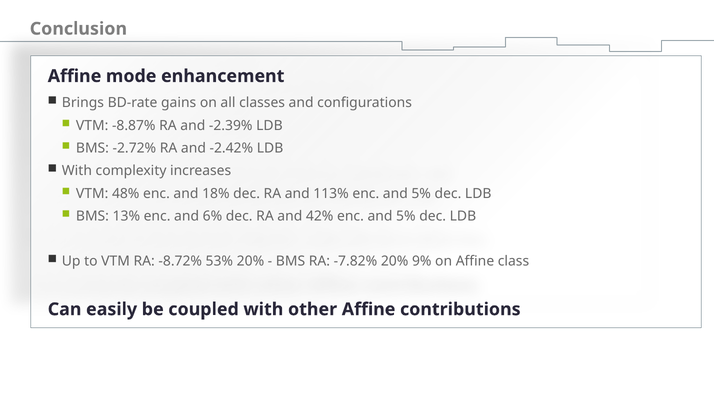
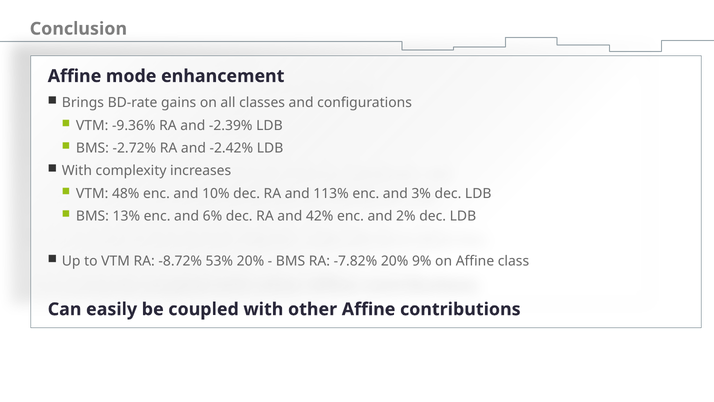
-8.87%: -8.87% -> -9.36%
18%: 18% -> 10%
113% enc and 5%: 5% -> 3%
42% enc and 5%: 5% -> 2%
